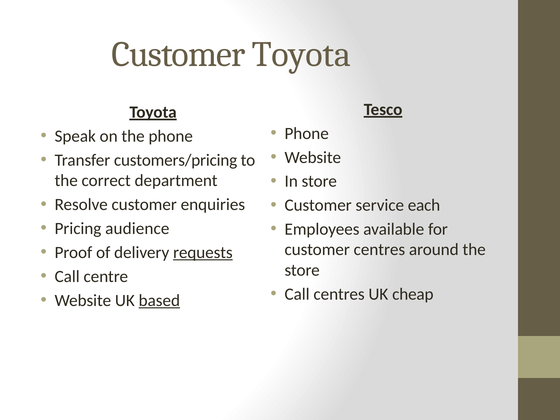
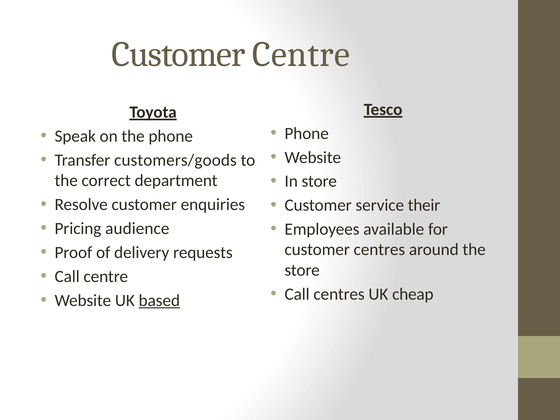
Customer Toyota: Toyota -> Centre
customers/pricing: customers/pricing -> customers/goods
each: each -> their
requests underline: present -> none
